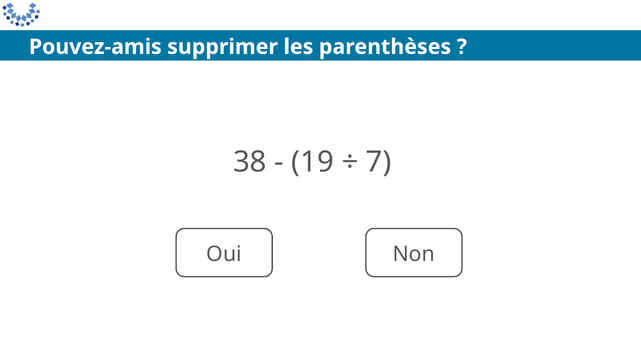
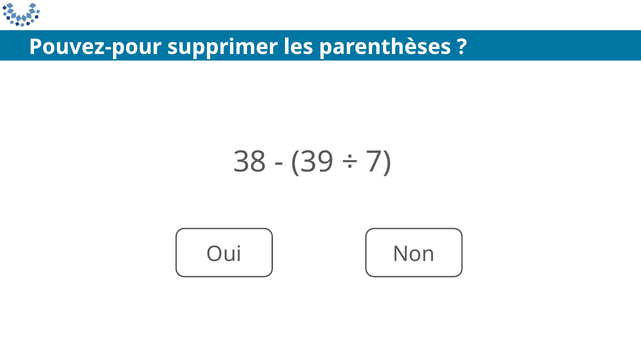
Pouvez-amis: Pouvez-amis -> Pouvez-pour
19: 19 -> 39
